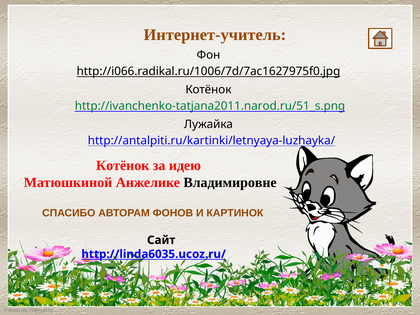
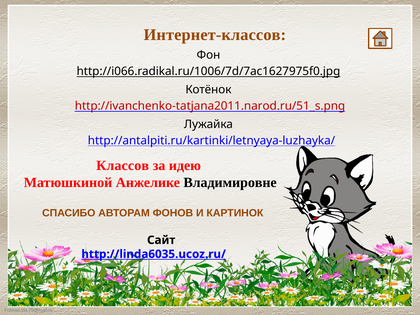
Интернет-учитель: Интернет-учитель -> Интернет-классов
http://ivanchenko-tatjana2011.narod.ru/51_s.png colour: green -> red
Котёнок at (123, 166): Котёнок -> Классов
